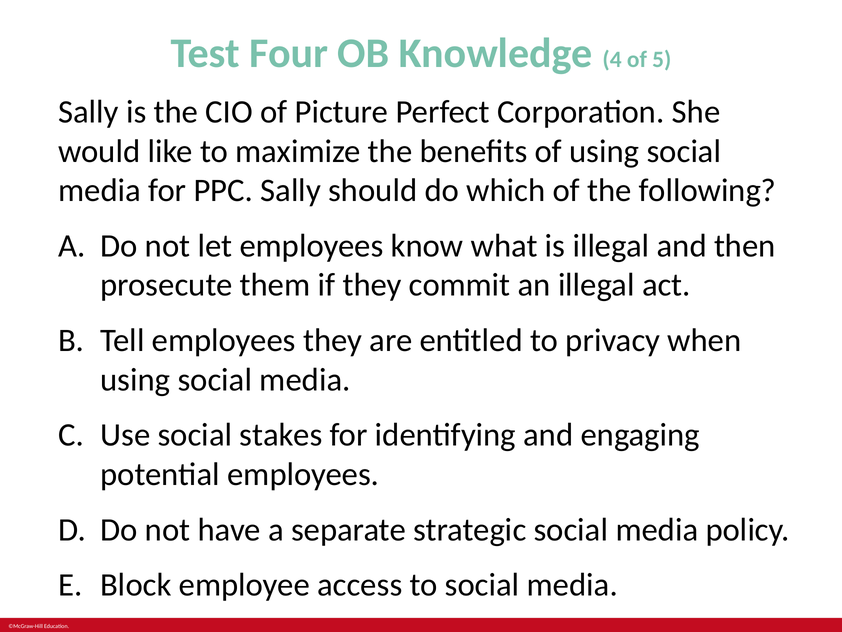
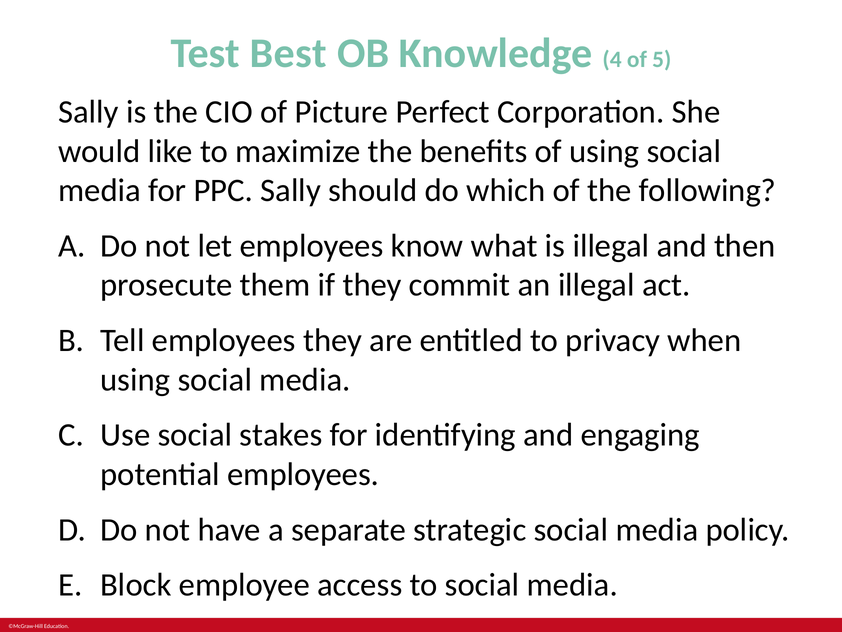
Four: Four -> Best
